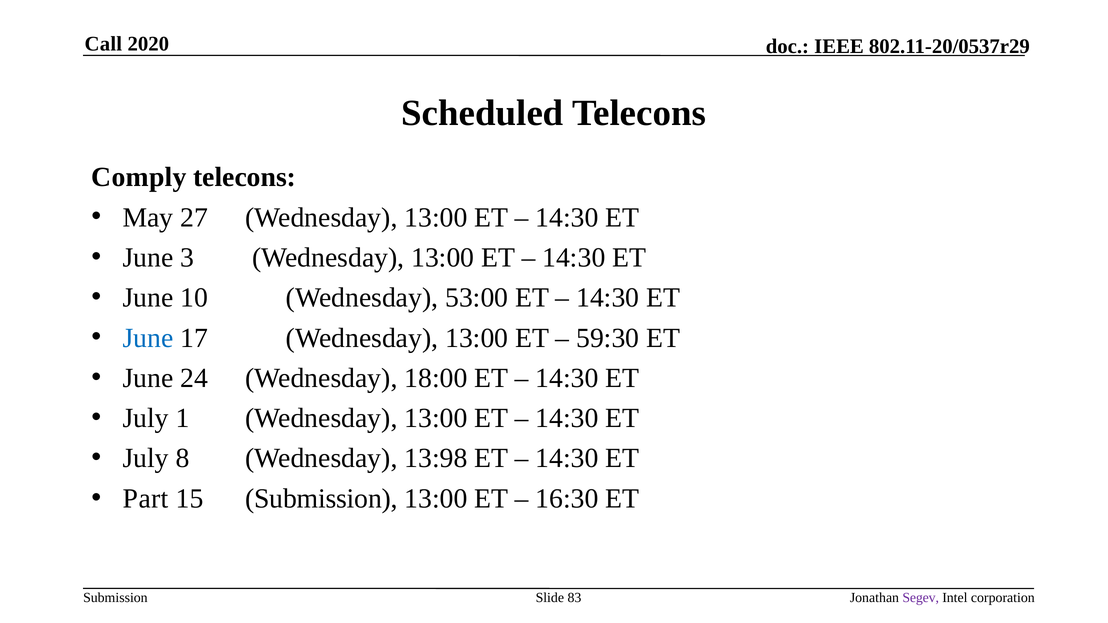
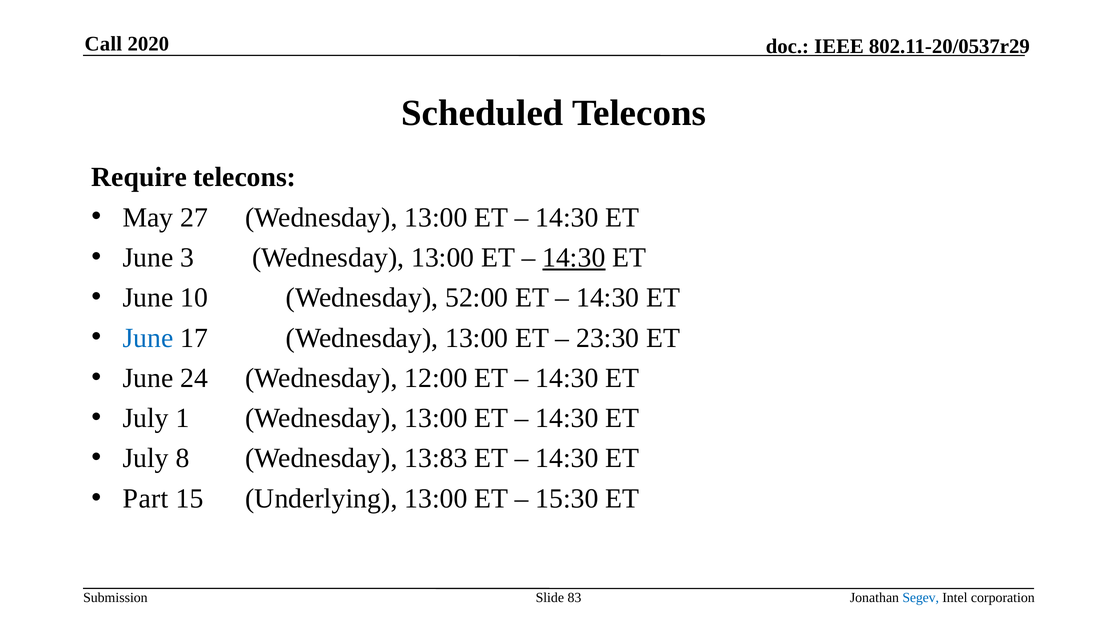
Comply: Comply -> Require
14:30 at (574, 258) underline: none -> present
53:00: 53:00 -> 52:00
59:30: 59:30 -> 23:30
18:00: 18:00 -> 12:00
13:98: 13:98 -> 13:83
15 Submission: Submission -> Underlying
16:30: 16:30 -> 15:30
Segev colour: purple -> blue
